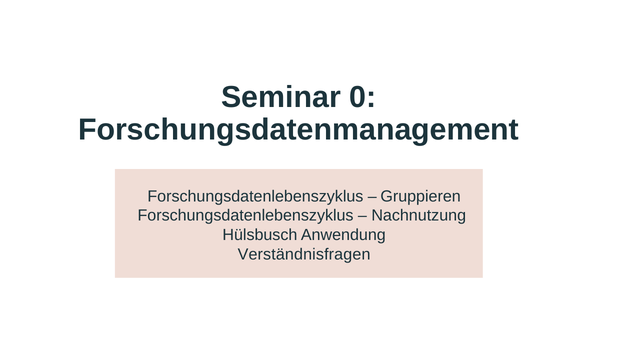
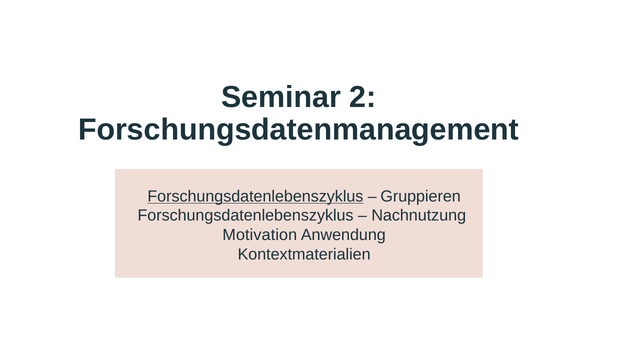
0: 0 -> 2
Forschungsdatenlebenszyklus at (255, 196) underline: none -> present
Hülsbusch: Hülsbusch -> Motivation
Verständnisfragen: Verständnisfragen -> Kontextmaterialien
